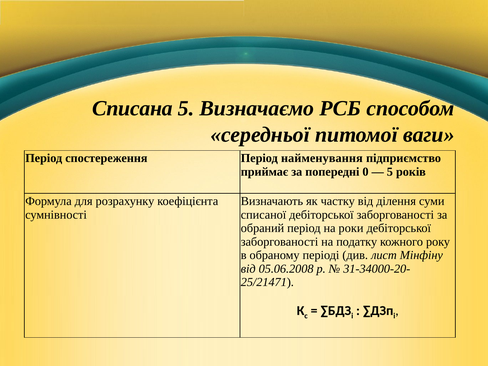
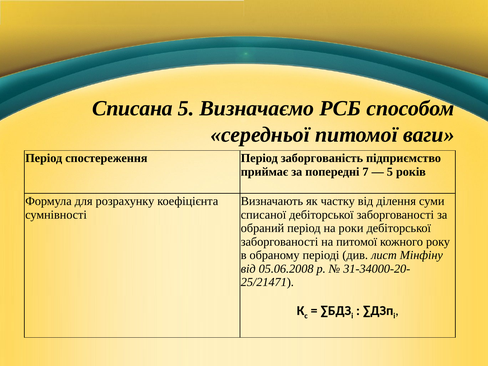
найменування: найменування -> заборгованість
0: 0 -> 7
на податку: податку -> питомої
